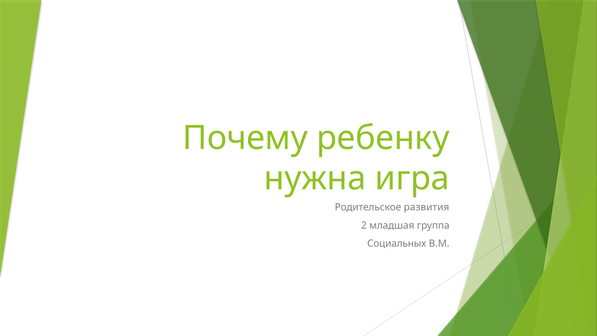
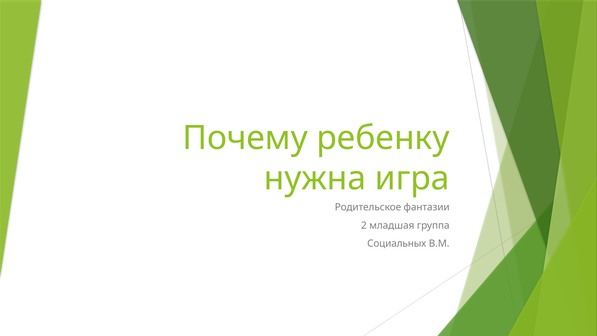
развития: развития -> фантазии
